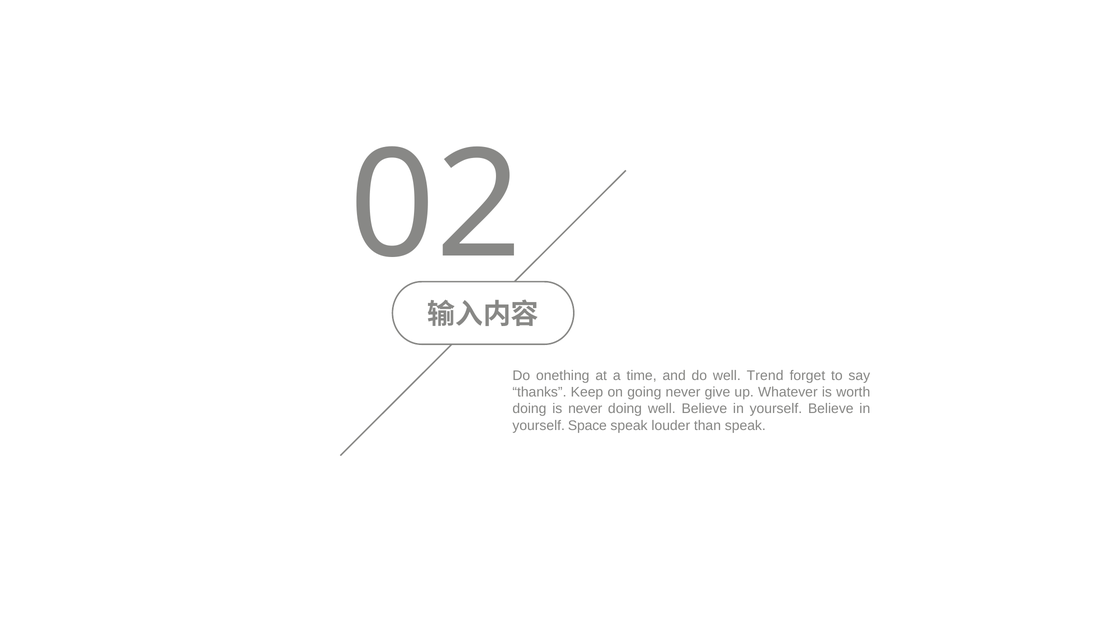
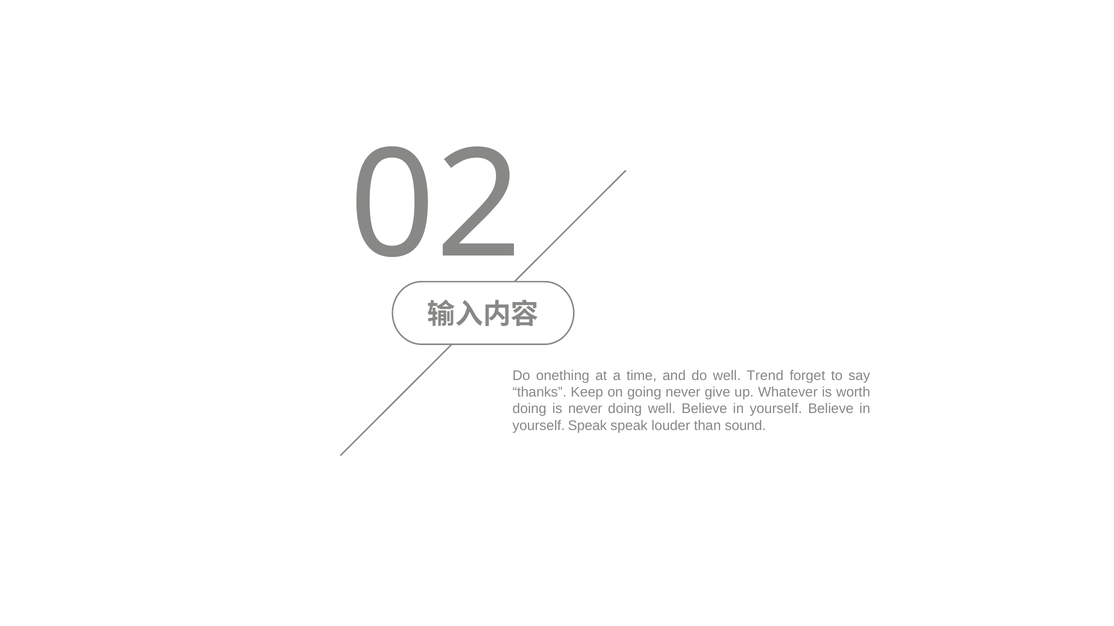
yourself Space: Space -> Speak
than speak: speak -> sound
